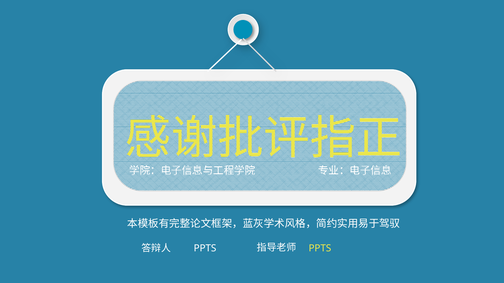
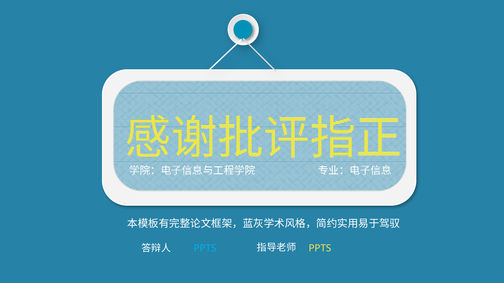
PPTS at (205, 249) colour: white -> light blue
